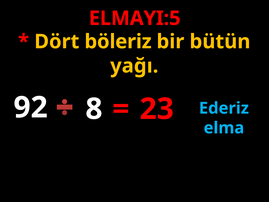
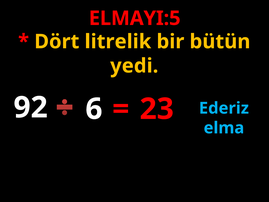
böleriz: böleriz -> litrelik
yağı: yağı -> yedi
8: 8 -> 6
